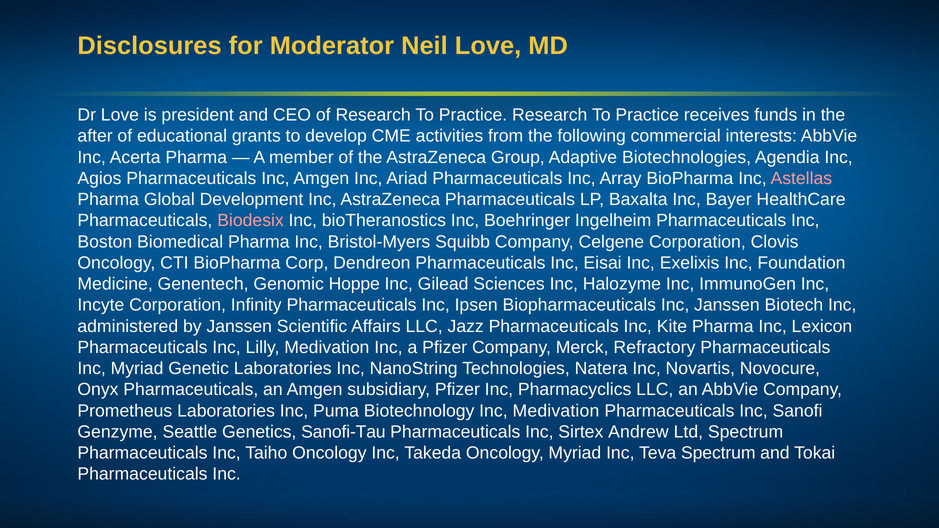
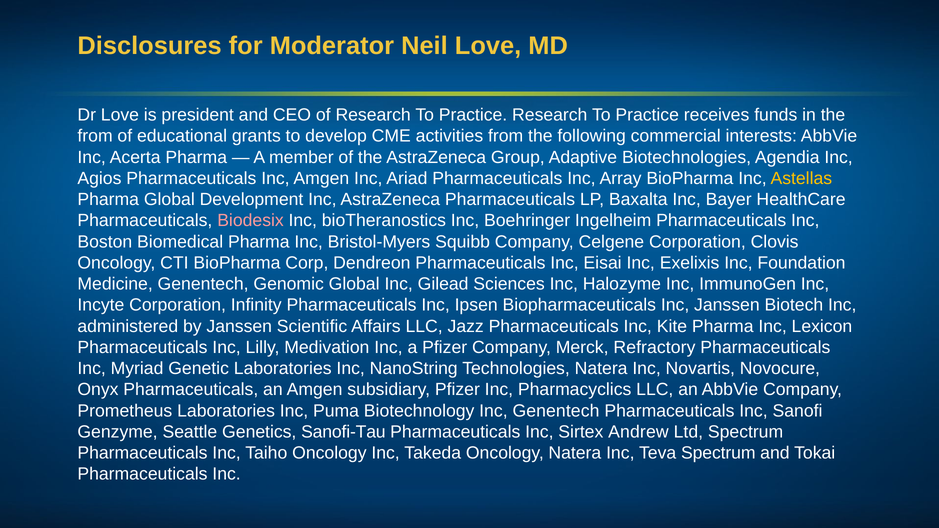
after at (95, 136): after -> from
Astellas colour: pink -> yellow
Genomic Hoppe: Hoppe -> Global
Inc Medivation: Medivation -> Genentech
Oncology Myriad: Myriad -> Natera
